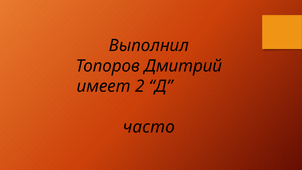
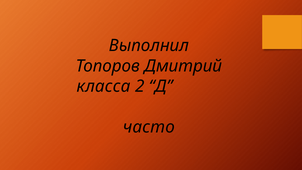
имеет: имеет -> класса
